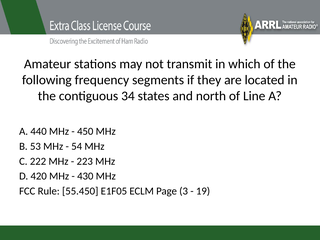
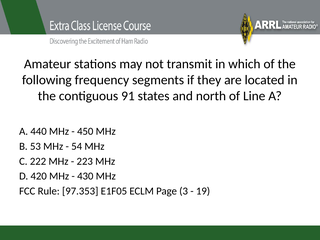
34: 34 -> 91
55.450: 55.450 -> 97.353
